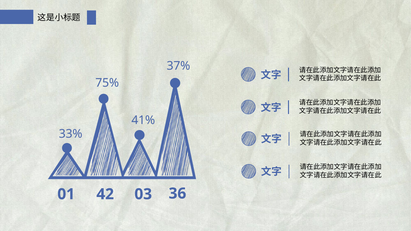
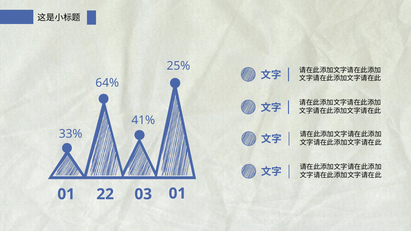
37%: 37% -> 25%
75%: 75% -> 64%
42: 42 -> 22
03 36: 36 -> 01
